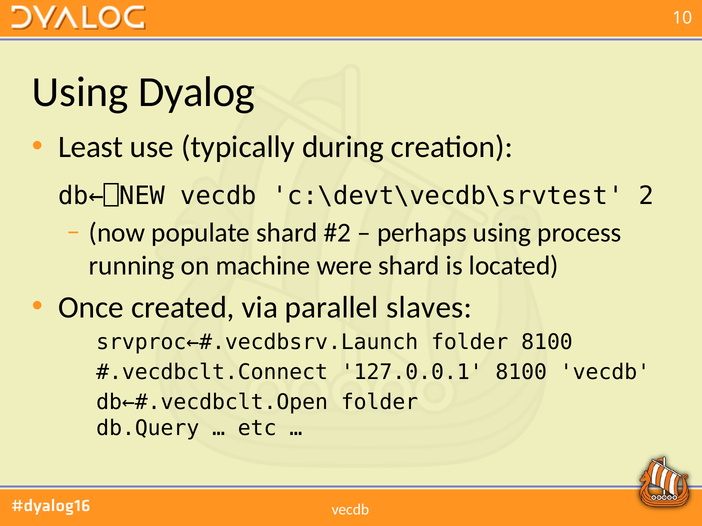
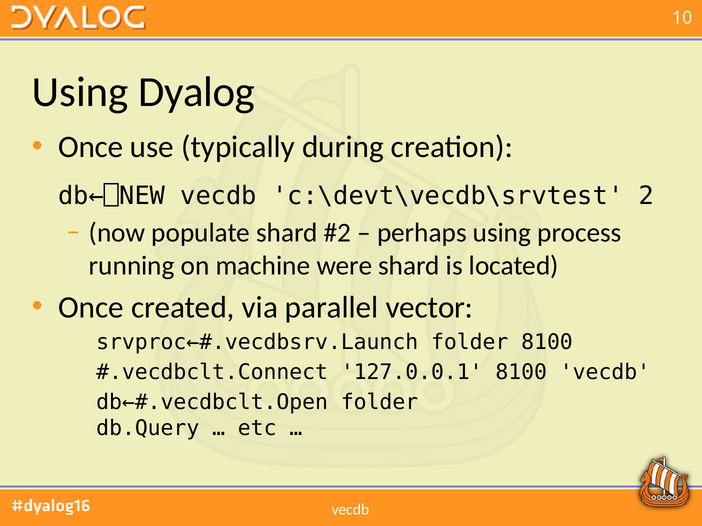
Least at (91, 147): Least -> Once
slaves: slaves -> vector
